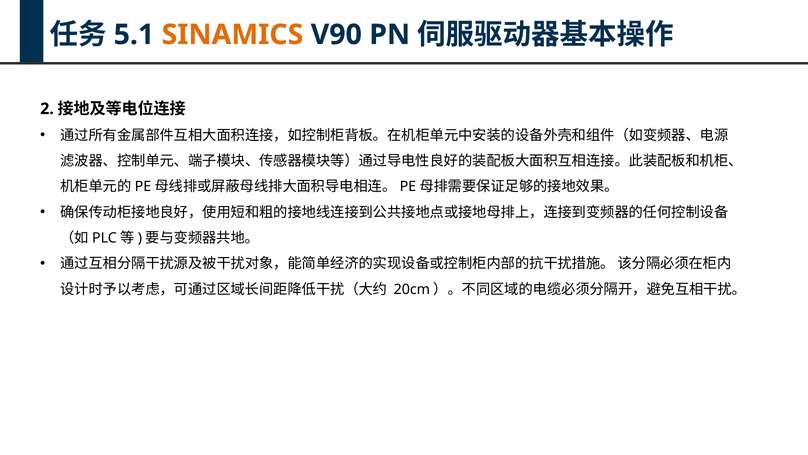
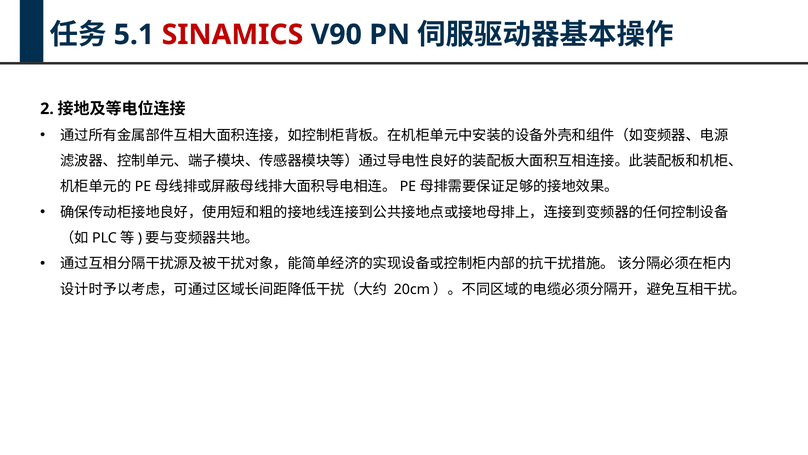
SINAMICS colour: orange -> red
